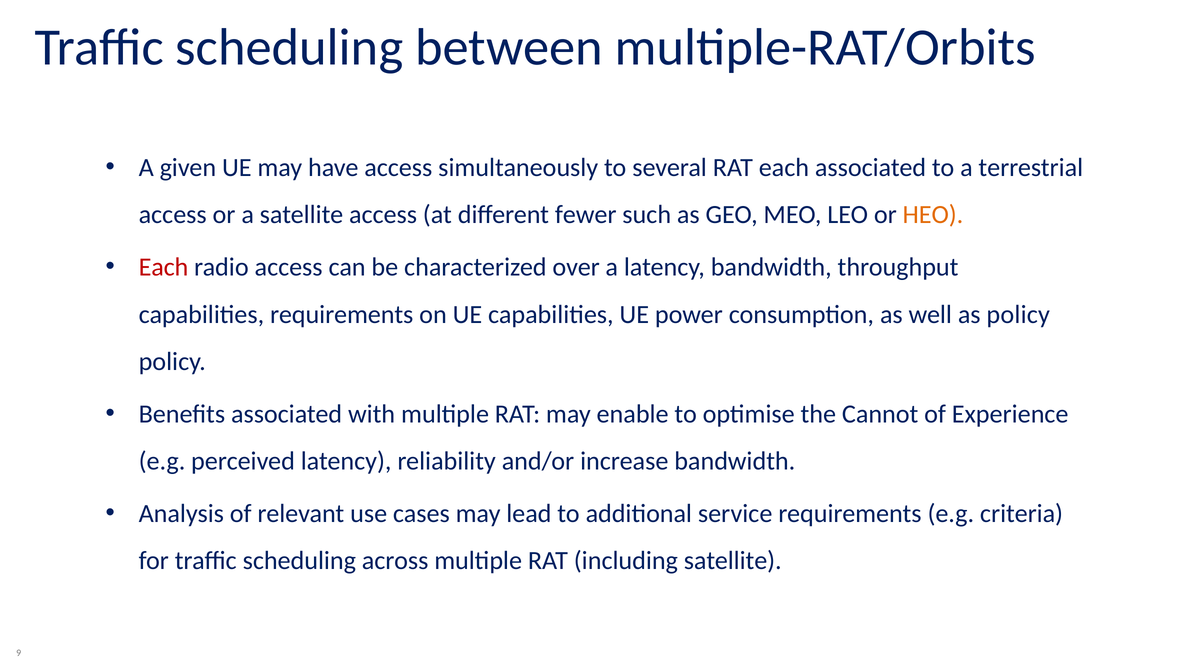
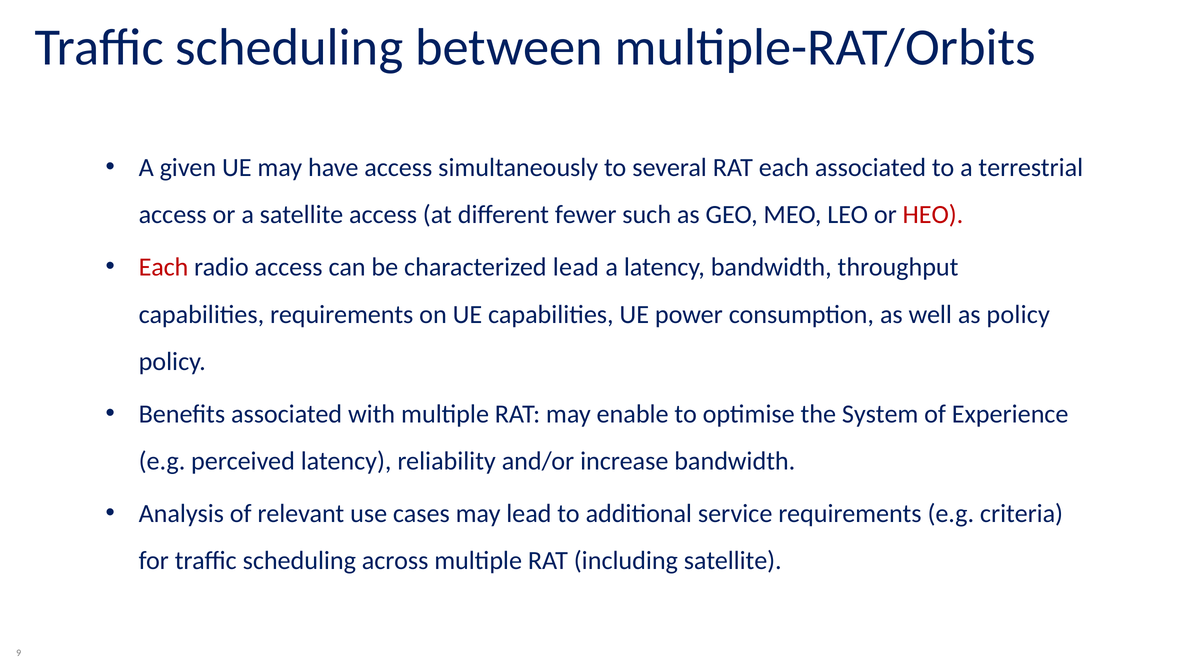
HEO colour: orange -> red
characterized over: over -> lead
Cannot: Cannot -> System
